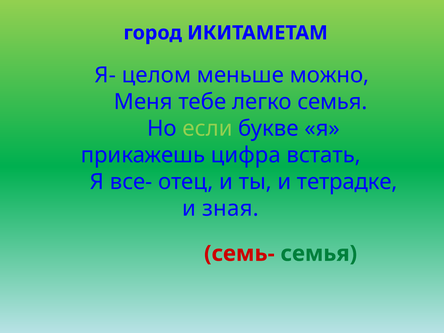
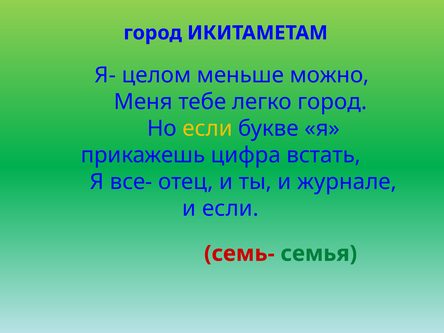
легко семья: семья -> город
если at (208, 129) colour: light green -> yellow
тетрадке: тетрадке -> журнале
и зная: зная -> если
